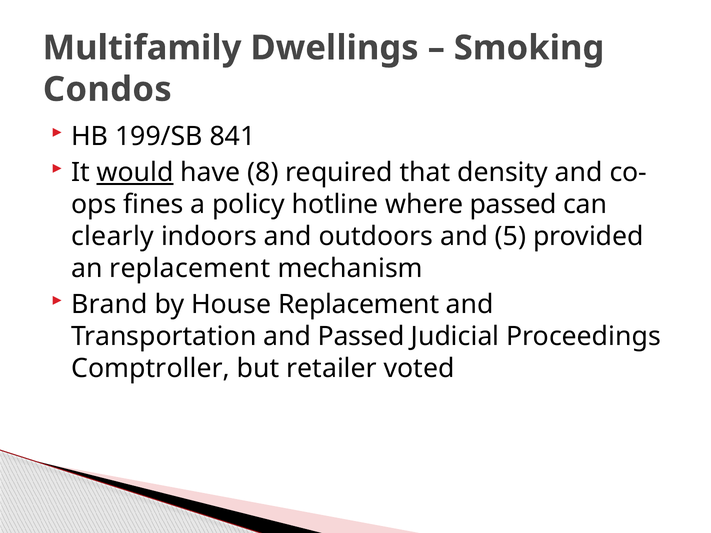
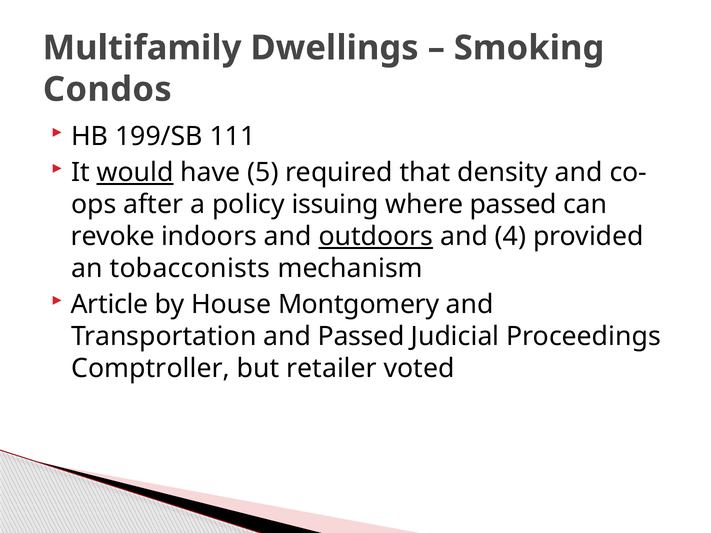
841: 841 -> 111
8: 8 -> 5
fines: fines -> after
hotline: hotline -> issuing
clearly: clearly -> revoke
outdoors underline: none -> present
5: 5 -> 4
an replacement: replacement -> tobacconists
Brand: Brand -> Article
House Replacement: Replacement -> Montgomery
